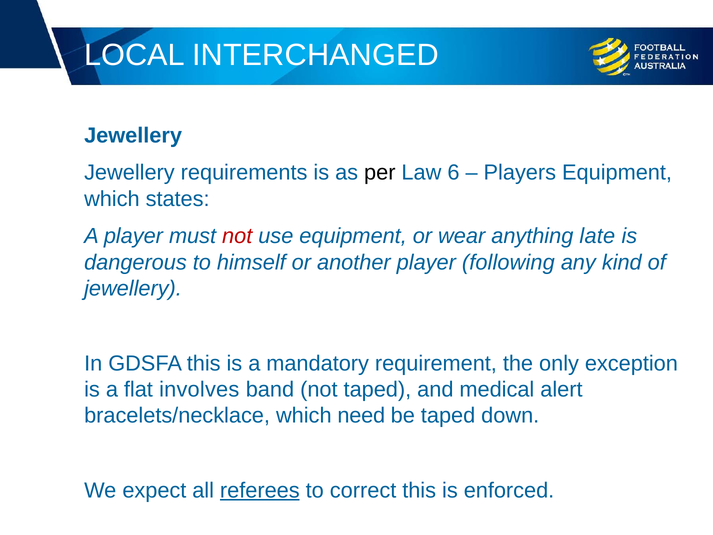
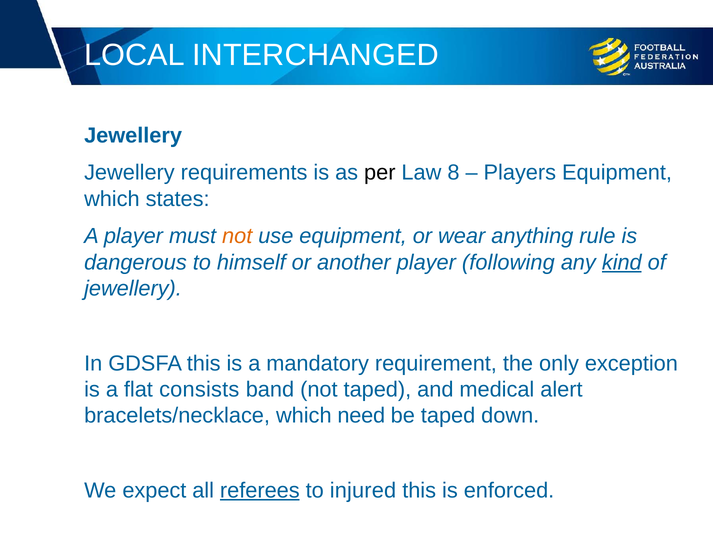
6: 6 -> 8
not at (237, 236) colour: red -> orange
late: late -> rule
kind underline: none -> present
involves: involves -> consists
correct: correct -> injured
